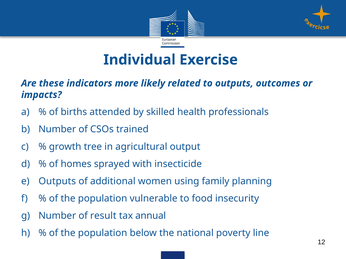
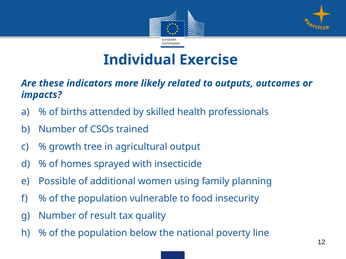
Outputs at (57, 181): Outputs -> Possible
annual: annual -> quality
